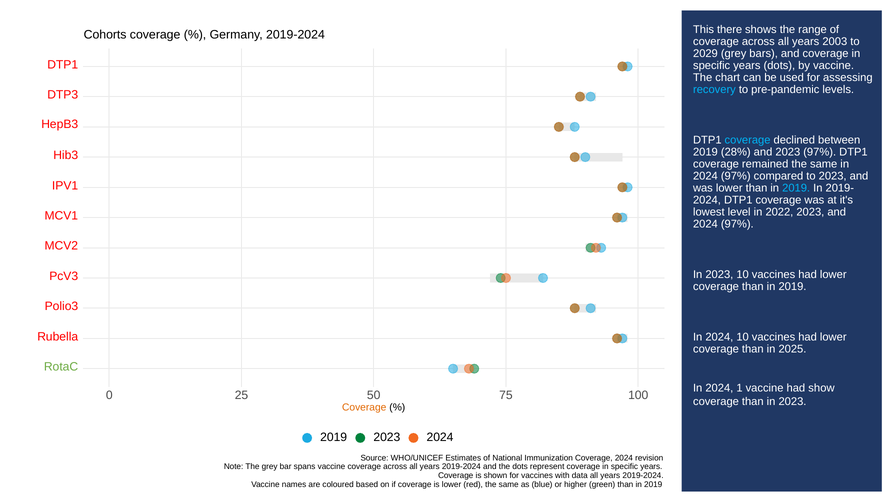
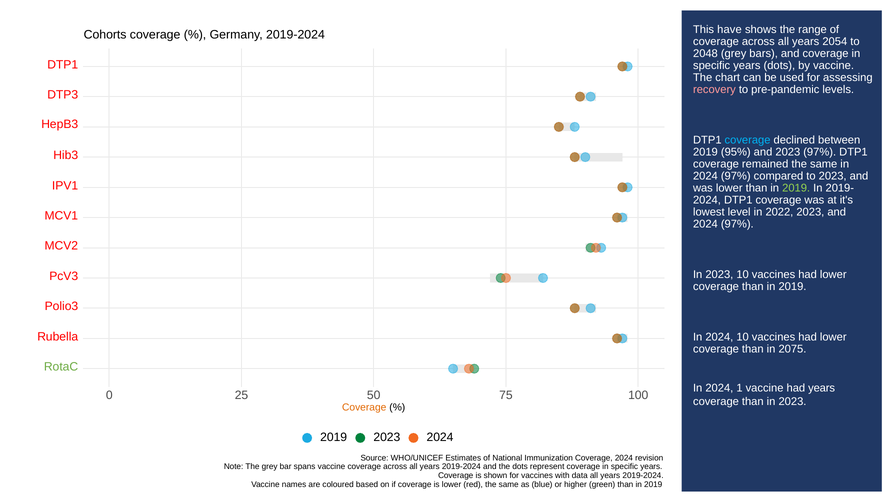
there: there -> have
2003: 2003 -> 2054
2029: 2029 -> 2048
recovery colour: light blue -> pink
28%: 28% -> 95%
2019 at (796, 188) colour: light blue -> light green
2025: 2025 -> 2075
had show: show -> years
